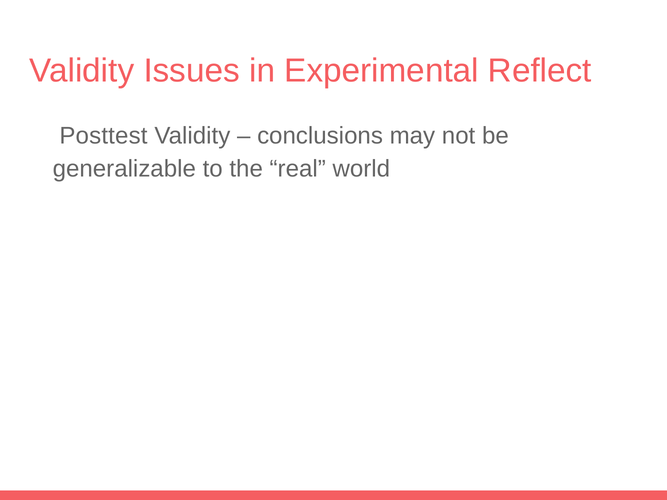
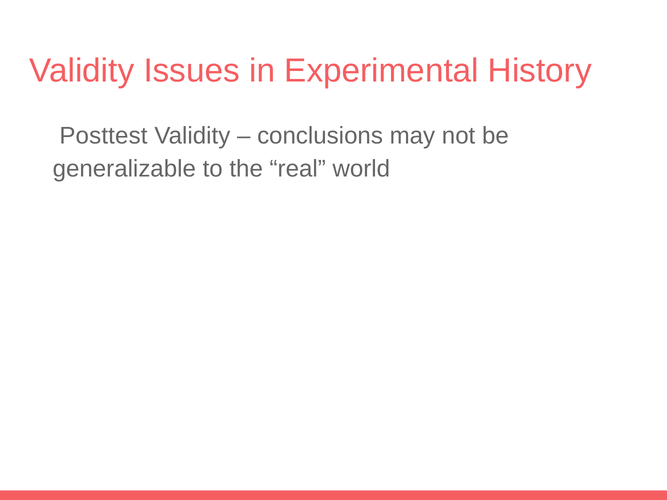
Reflect: Reflect -> History
